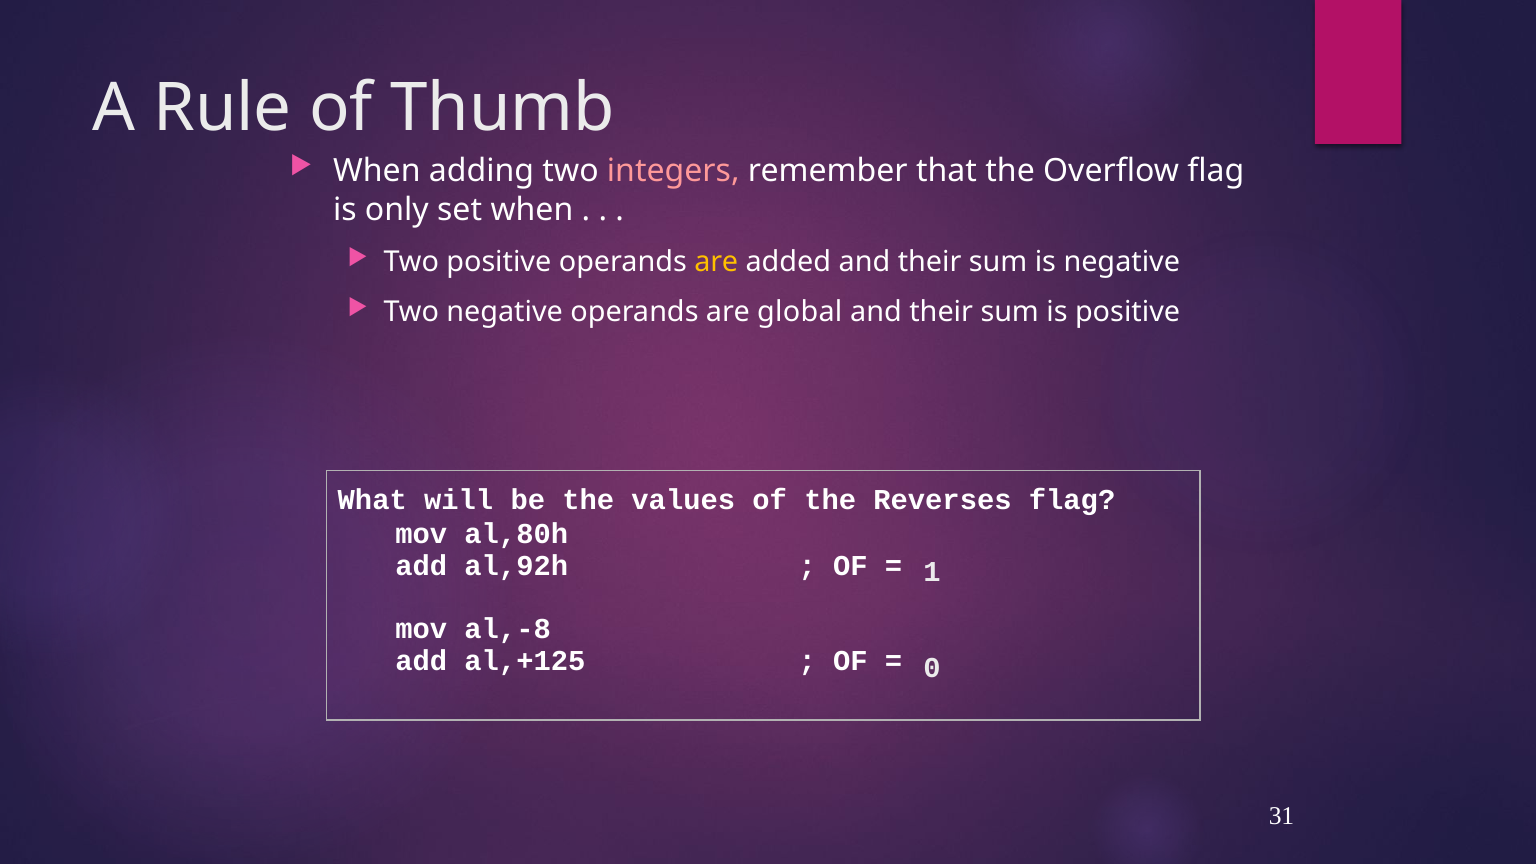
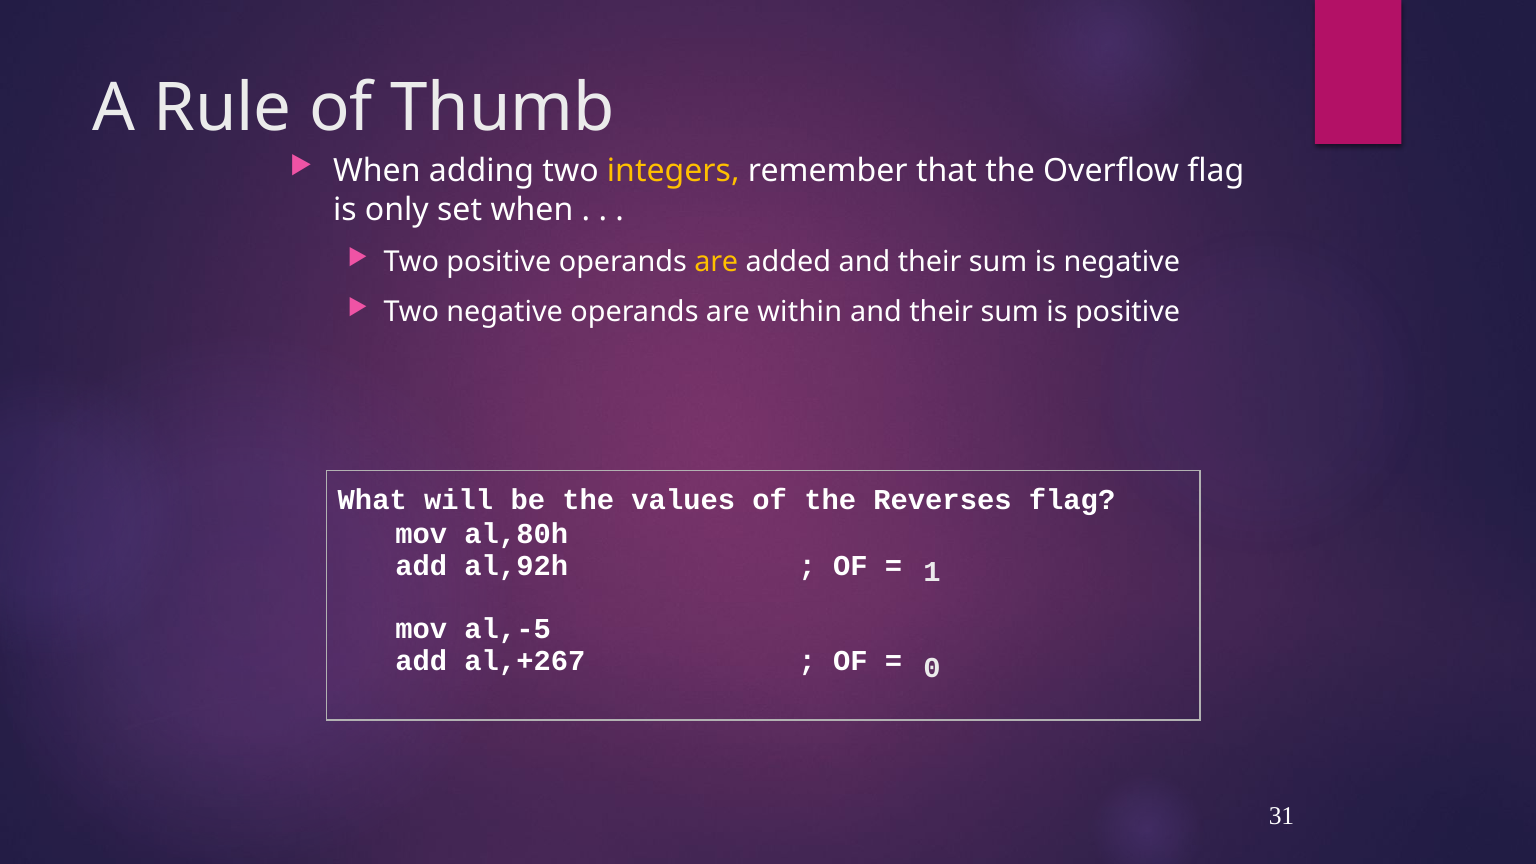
integers colour: pink -> yellow
global: global -> within
al,-8: al,-8 -> al,-5
al,+125: al,+125 -> al,+267
